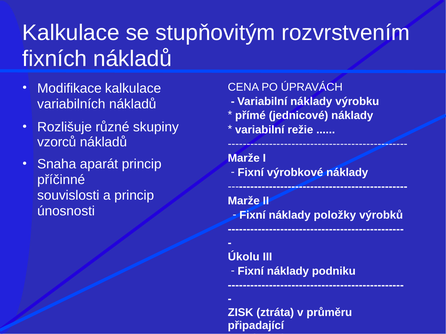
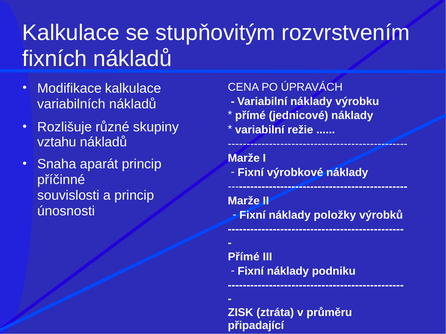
vzorců: vzorců -> vztahu
Úkolu at (244, 257): Úkolu -> Přímé
